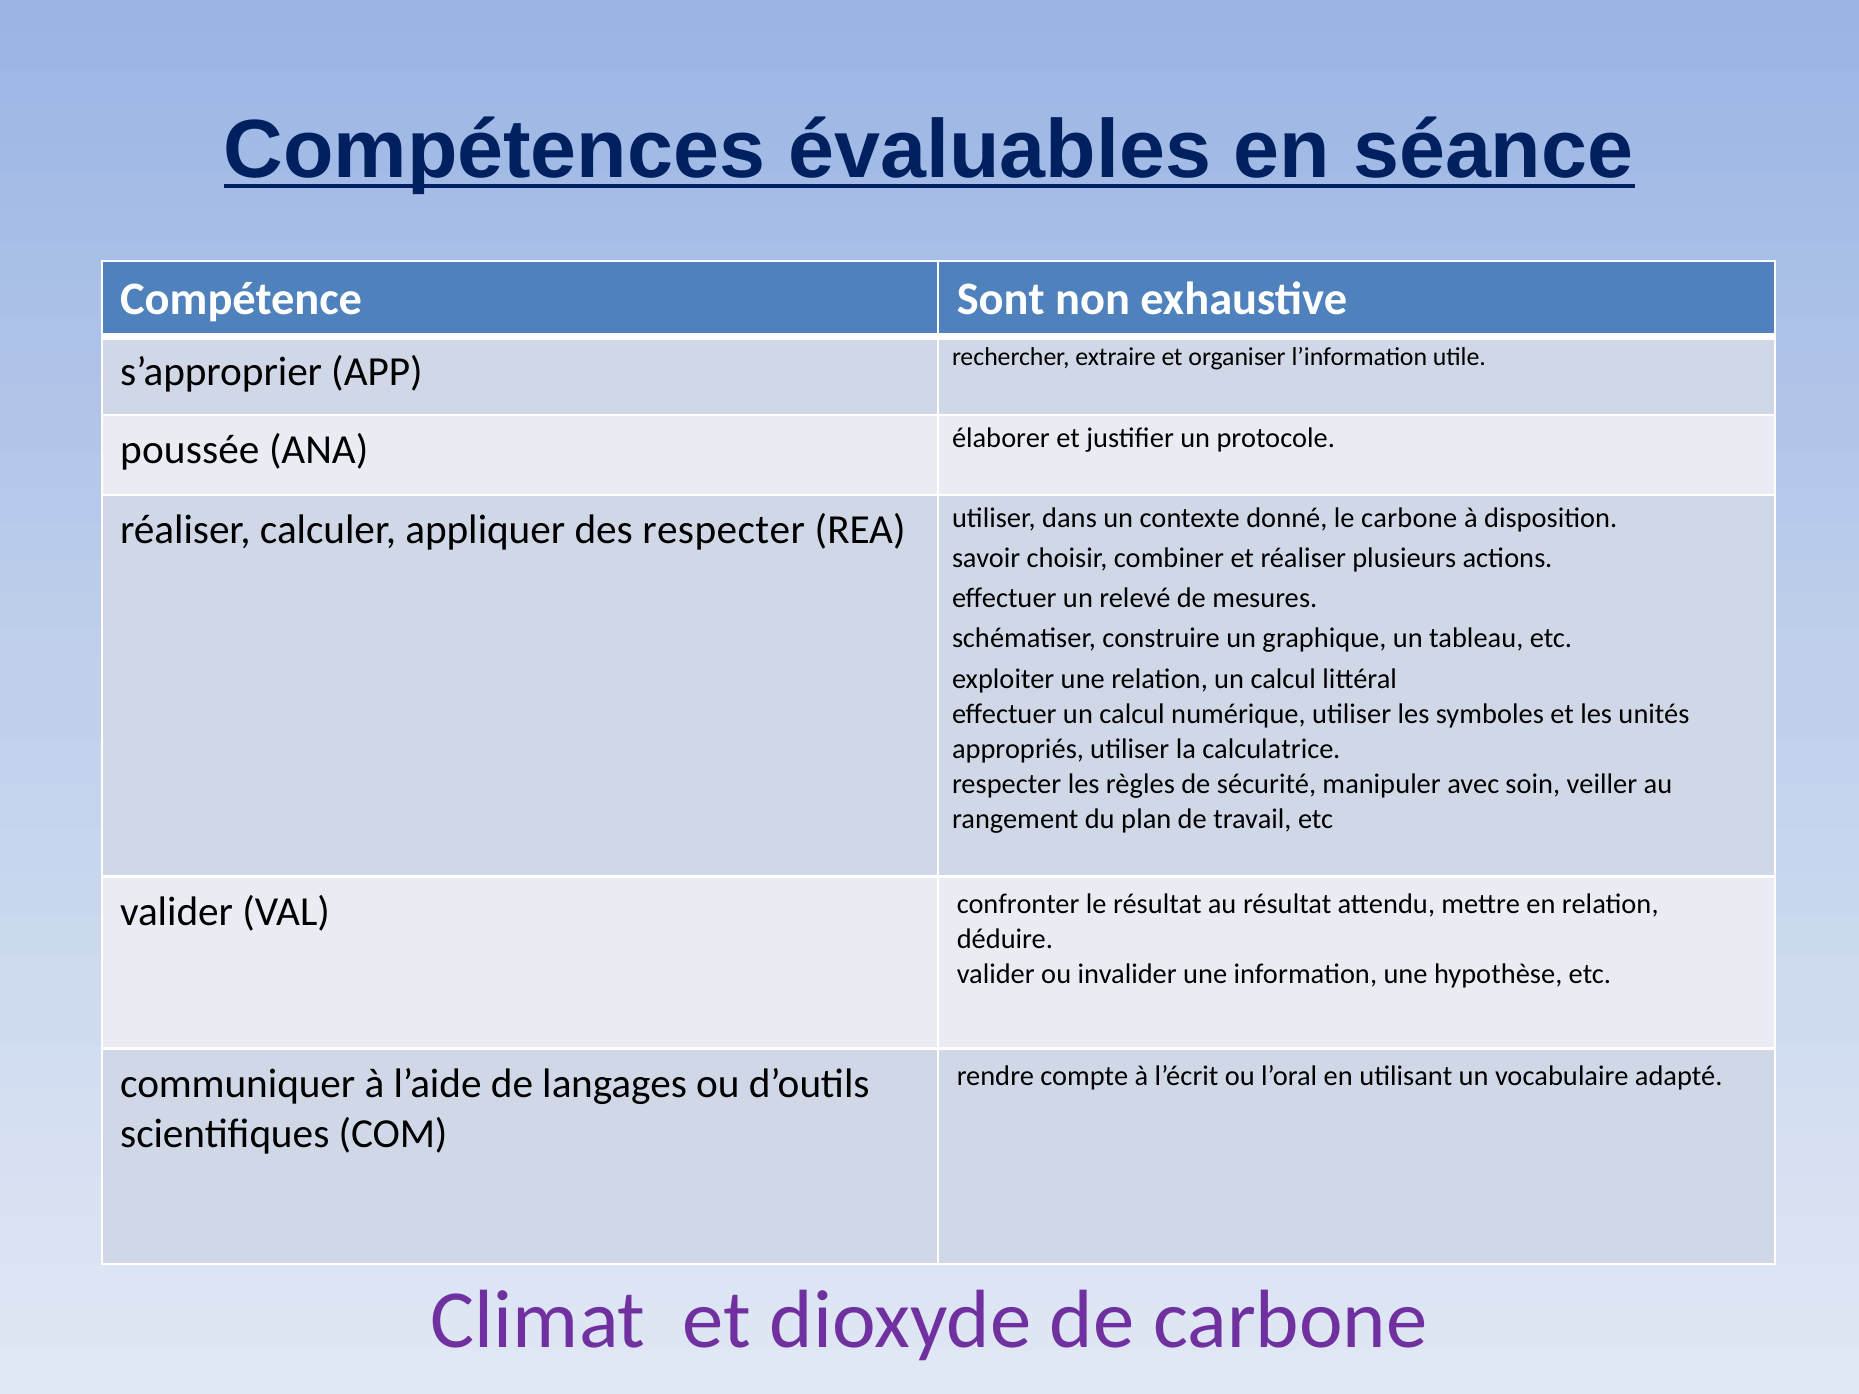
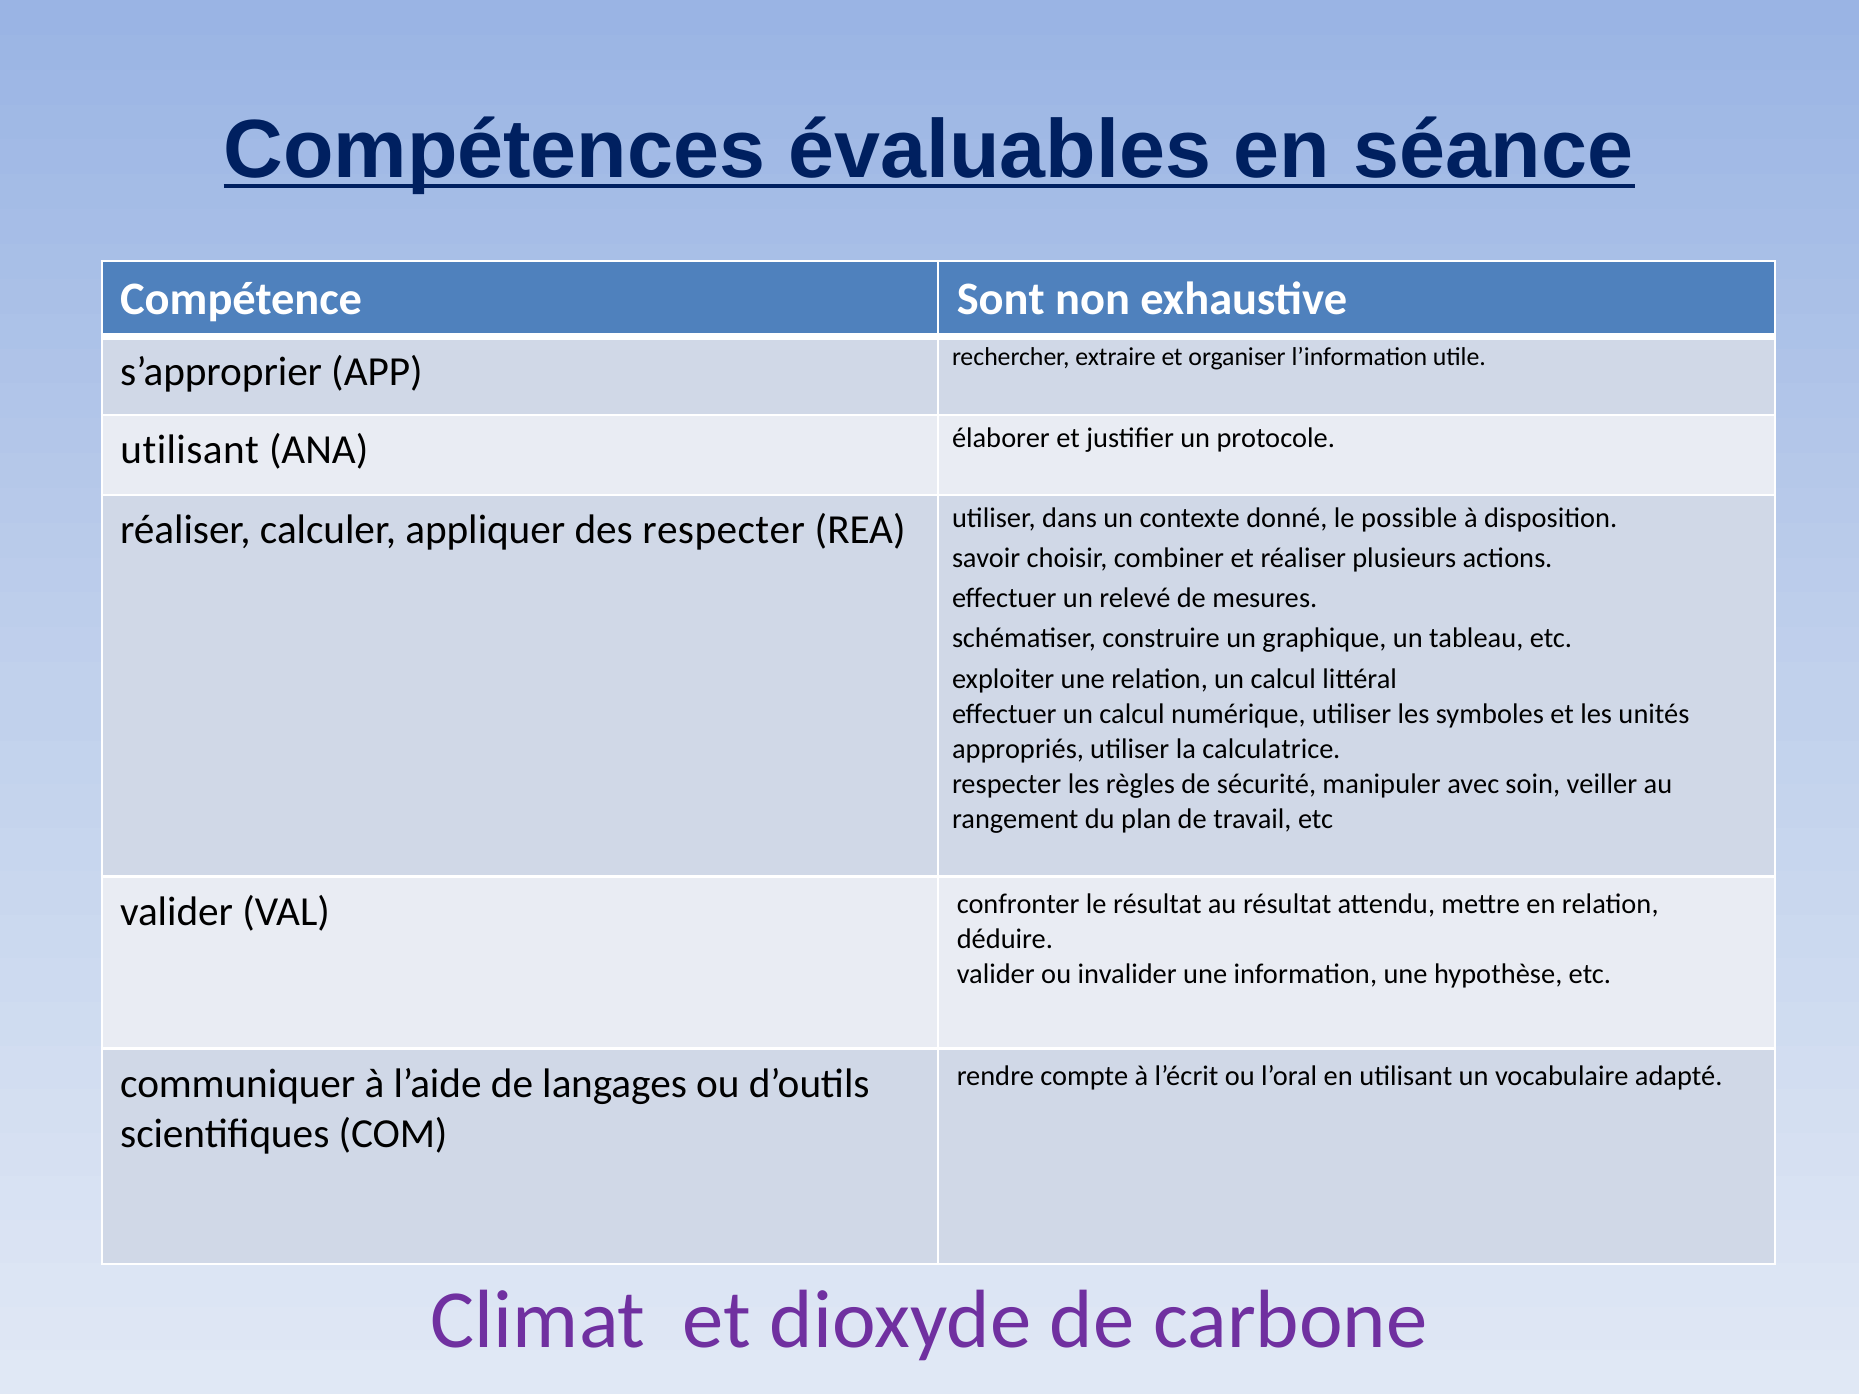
poussée at (190, 450): poussée -> utilisant
le carbone: carbone -> possible
